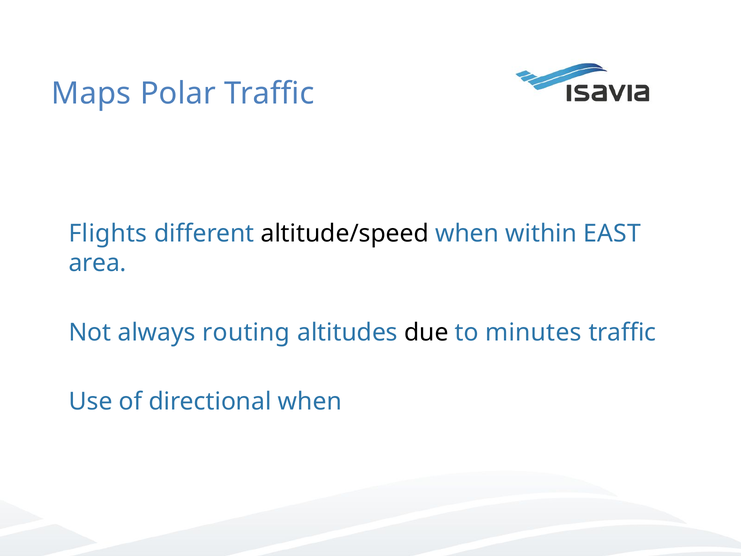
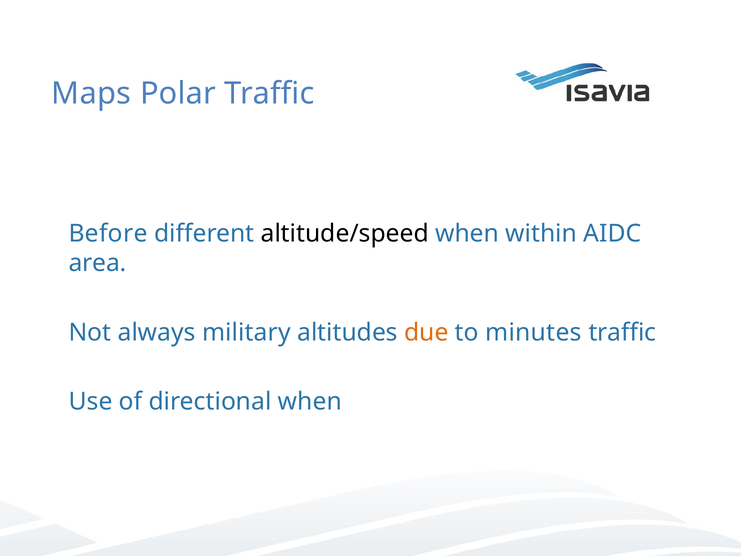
Flights: Flights -> Before
EAST: EAST -> AIDC
routing: routing -> military
due colour: black -> orange
